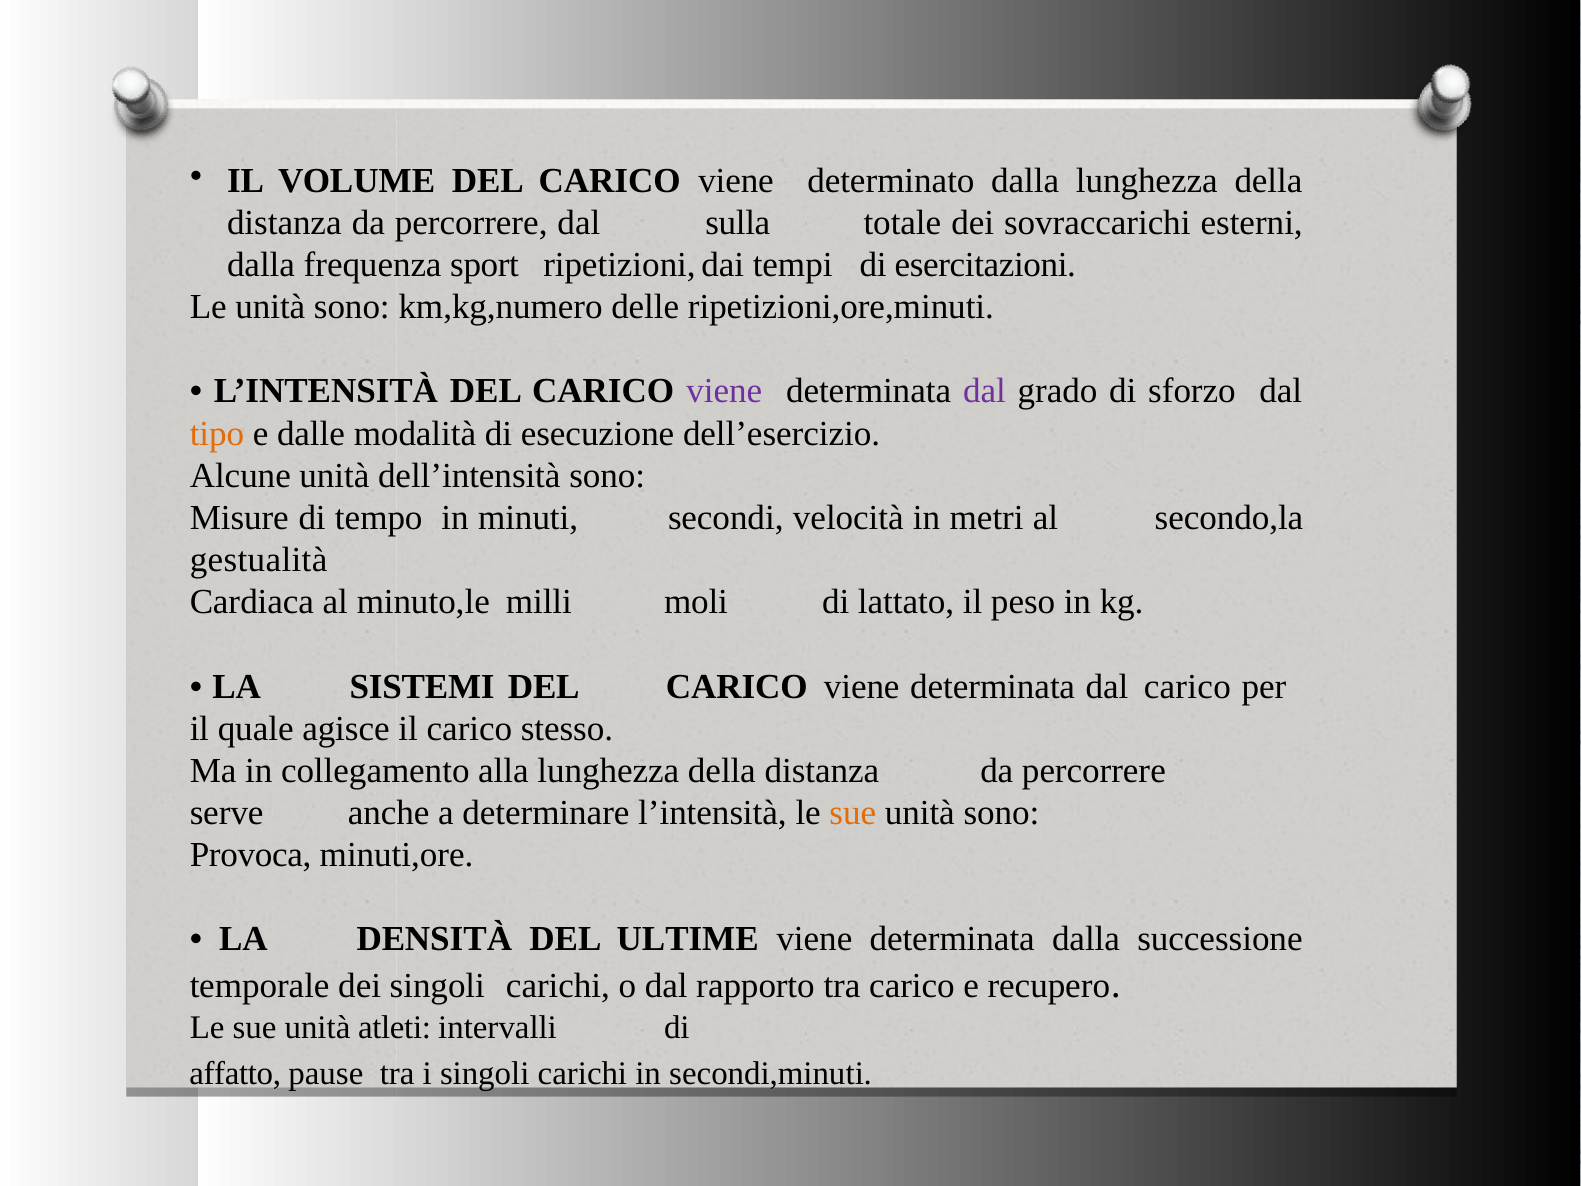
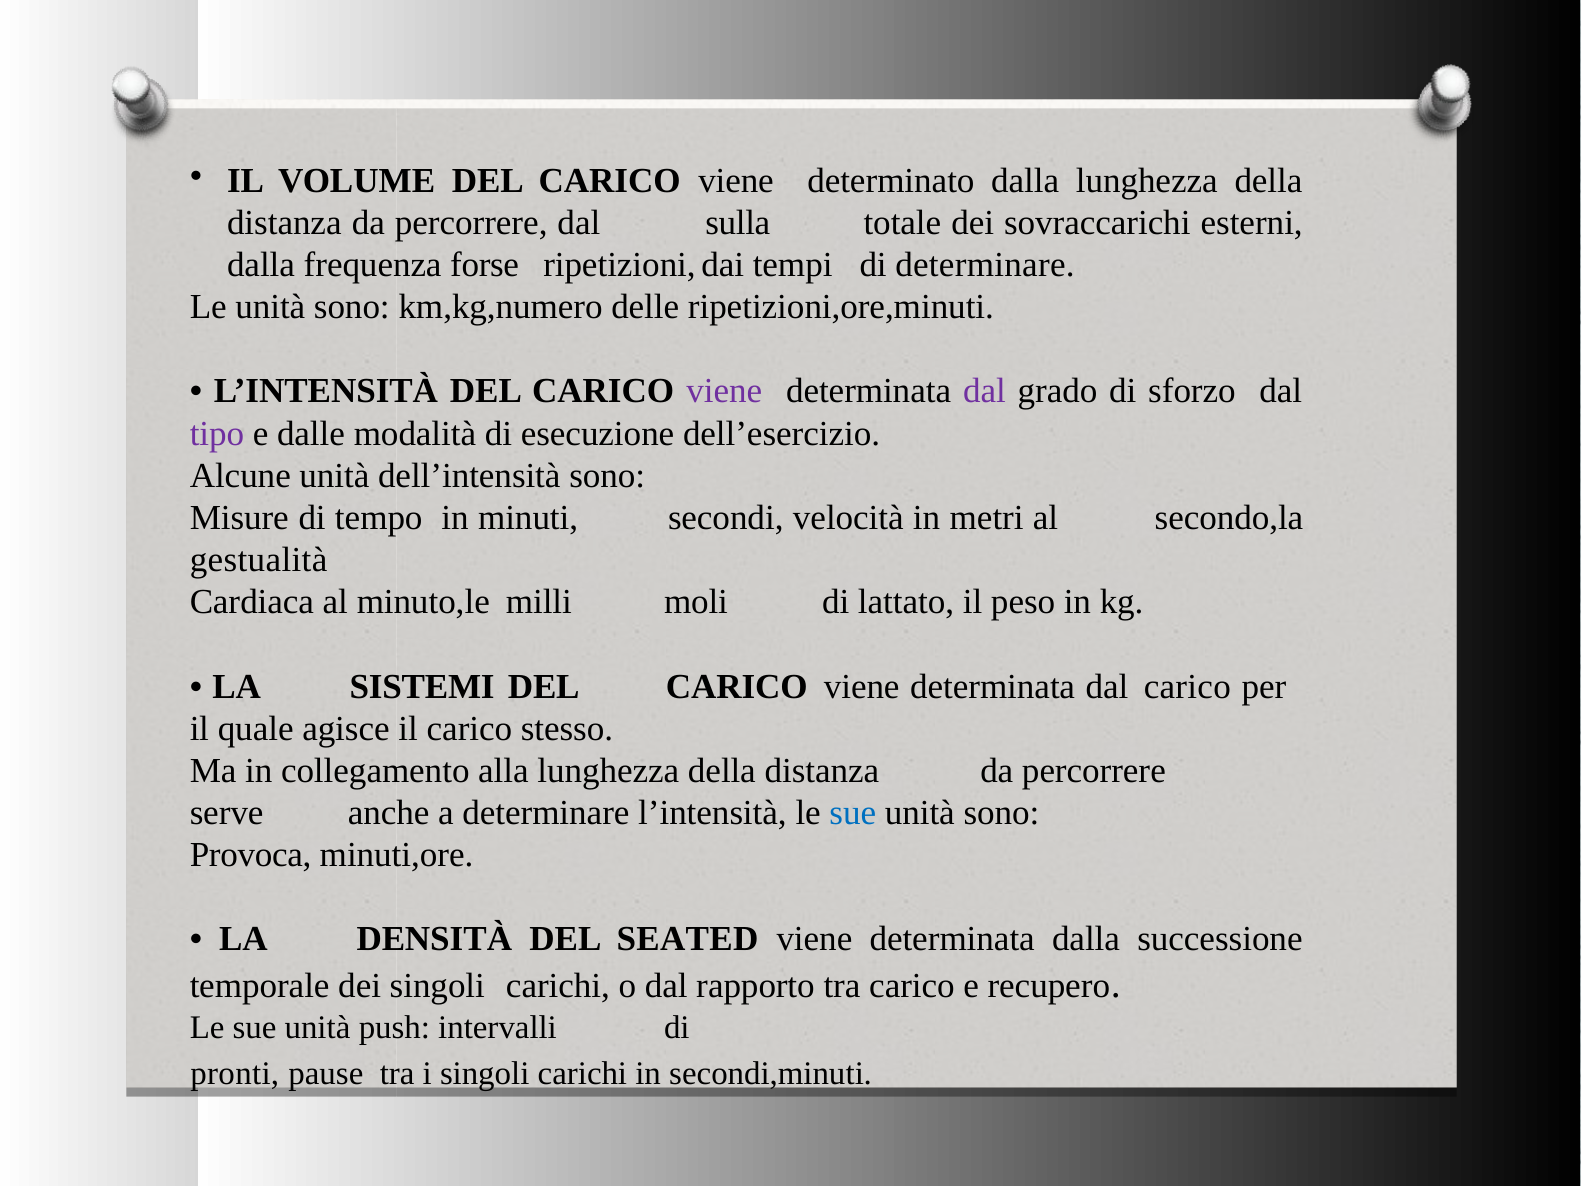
sport: sport -> forse
di esercitazioni: esercitazioni -> determinare
tipo colour: orange -> purple
sue at (853, 813) colour: orange -> blue
ULTIME: ULTIME -> SEATED
atleti: atleti -> push
affatto: affatto -> pronti
